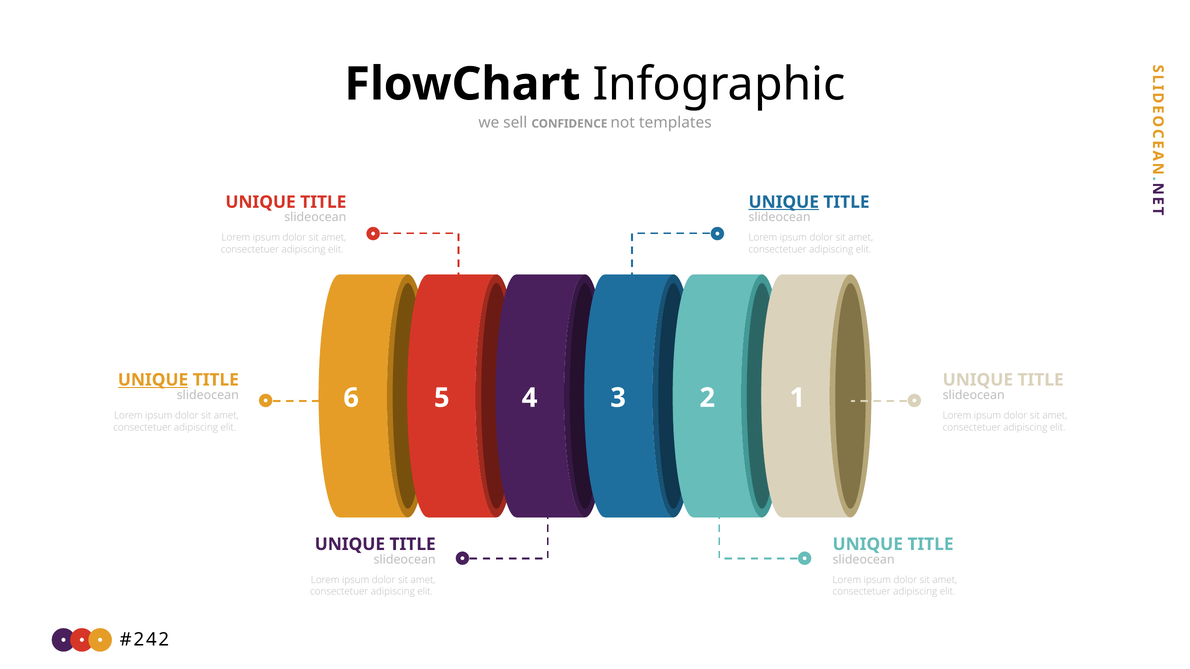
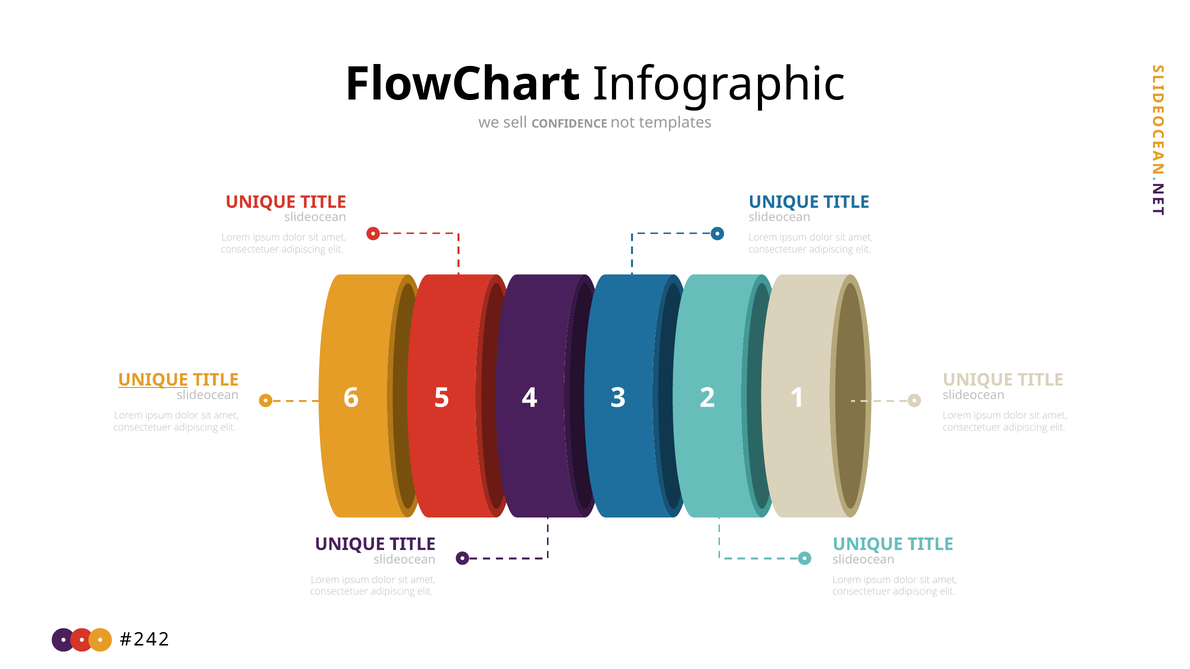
UNIQUE at (784, 202) underline: present -> none
